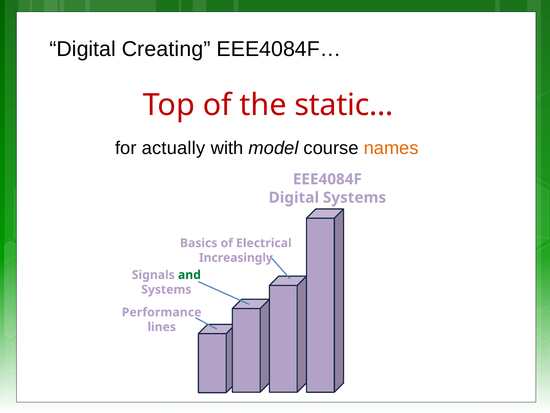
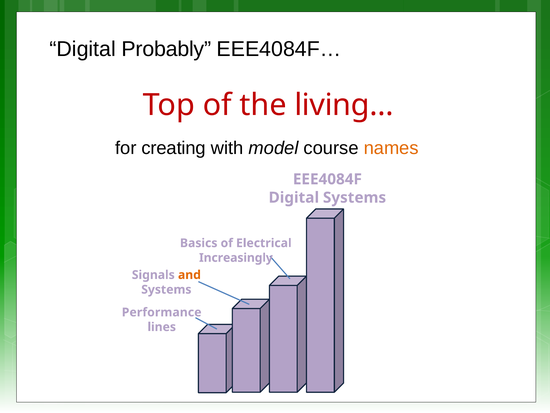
Creating: Creating -> Probably
static…: static… -> living…
actually: actually -> creating
and colour: green -> orange
